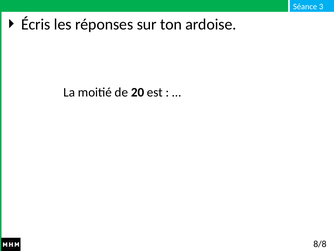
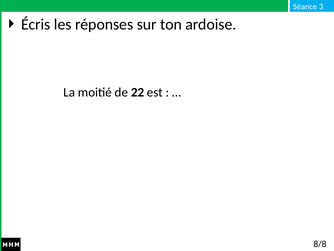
20: 20 -> 22
